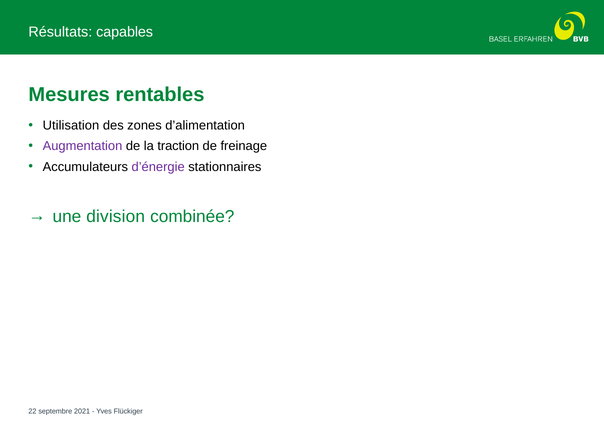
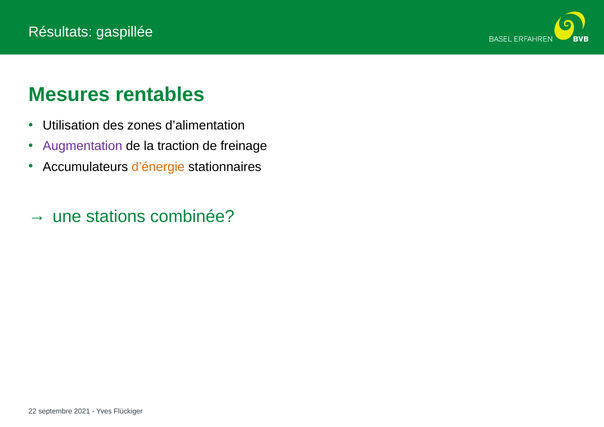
capables: capables -> gaspillée
d’énergie colour: purple -> orange
division: division -> stations
